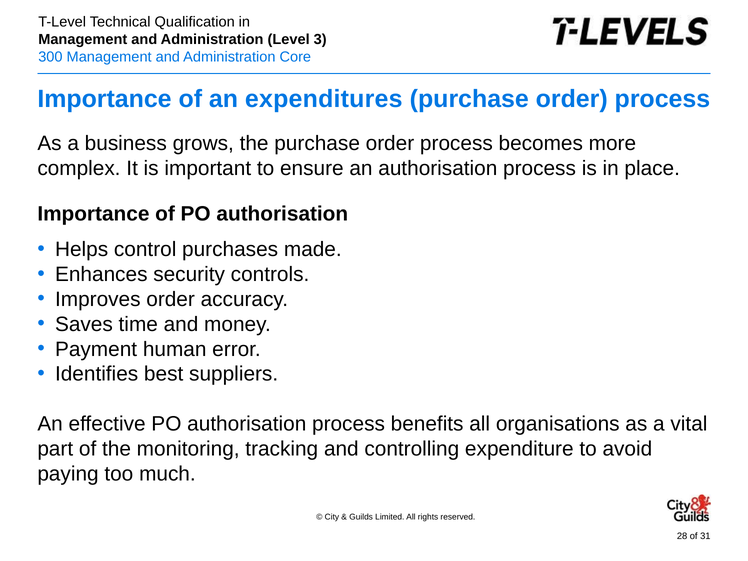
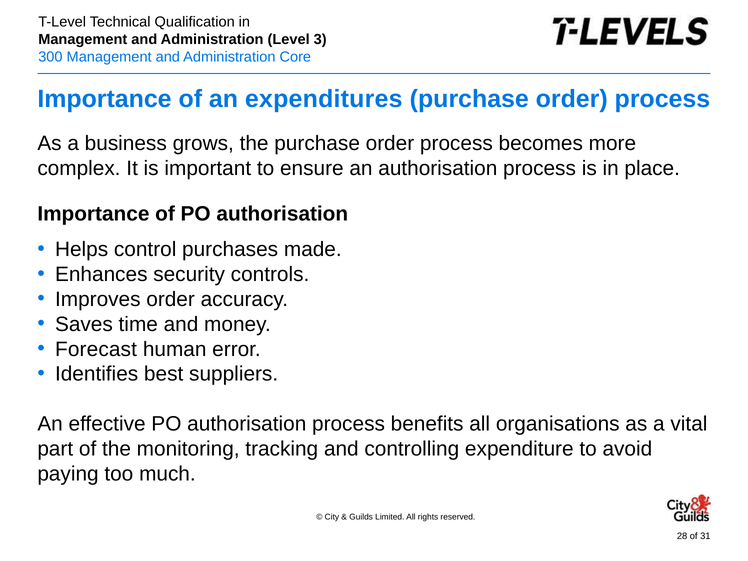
Payment: Payment -> Forecast
